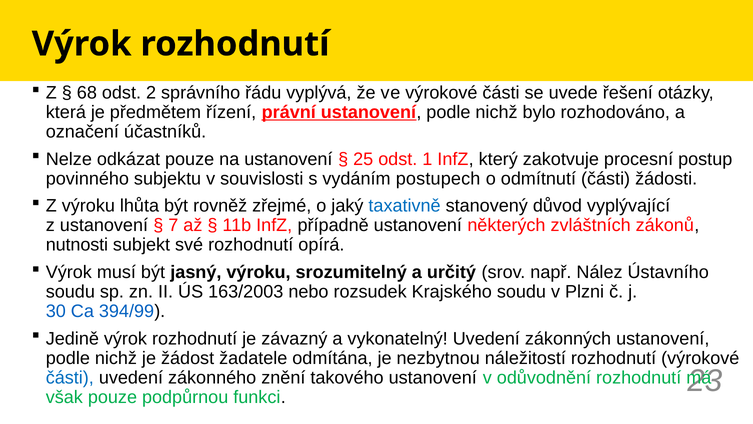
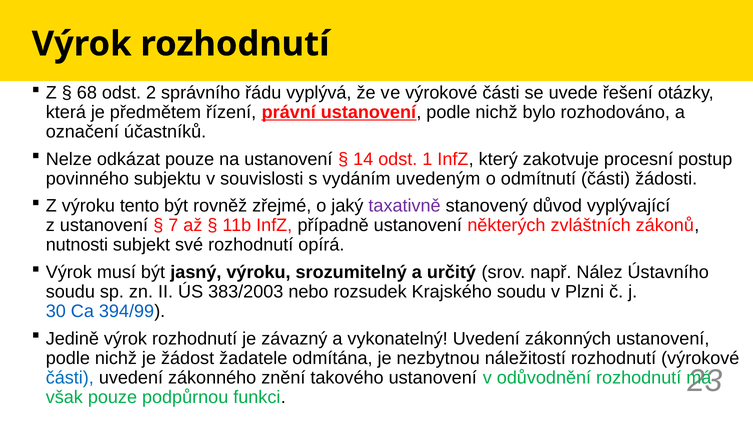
25: 25 -> 14
postupech: postupech -> uvedeným
lhůta: lhůta -> tento
taxativně colour: blue -> purple
163/2003: 163/2003 -> 383/2003
